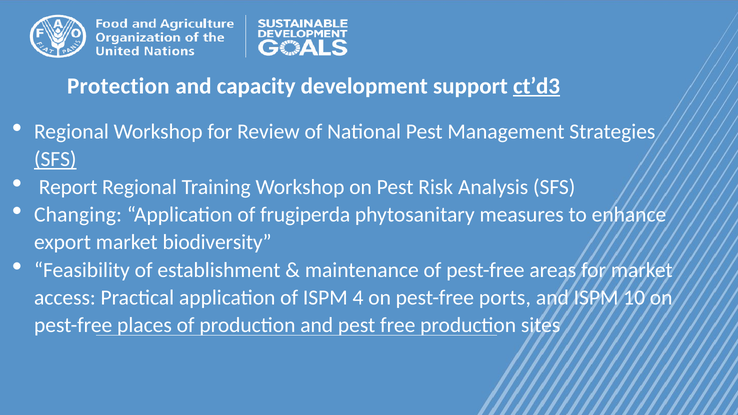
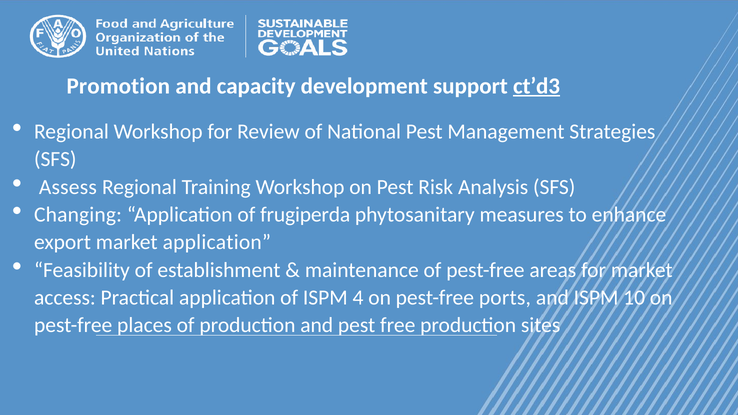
Protection: Protection -> Promotion
SFS at (55, 159) underline: present -> none
Report: Report -> Assess
market biodiversity: biodiversity -> application
